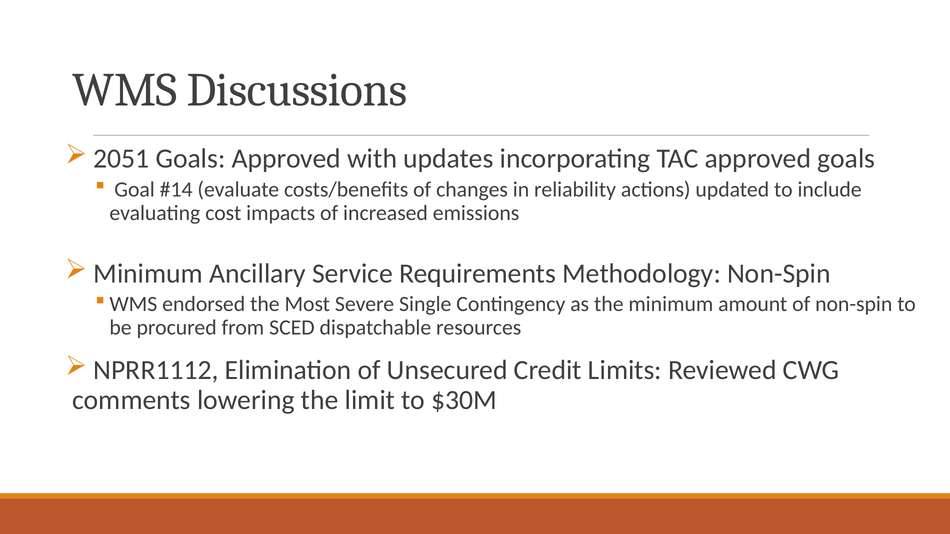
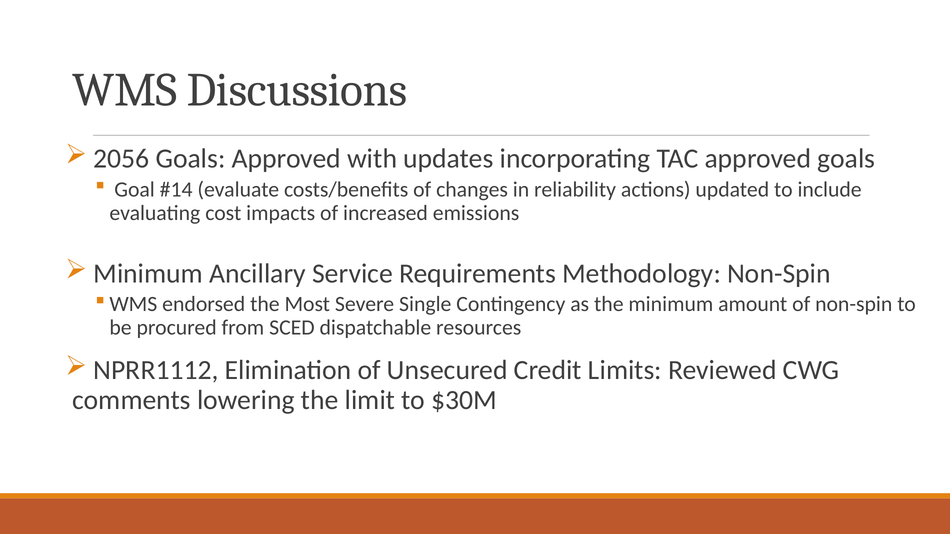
2051: 2051 -> 2056
